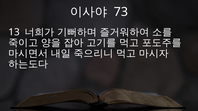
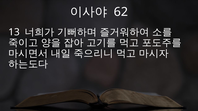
73: 73 -> 62
